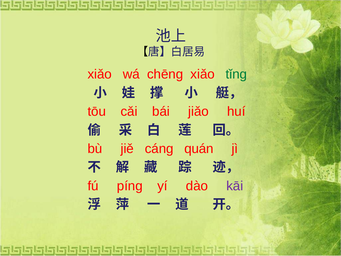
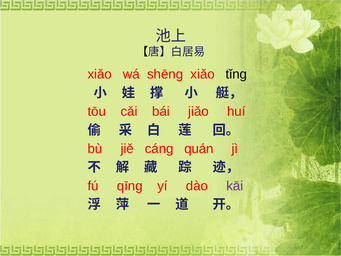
chēng: chēng -> shēng
tǐnɡ colour: green -> black
píng: píng -> qīng
